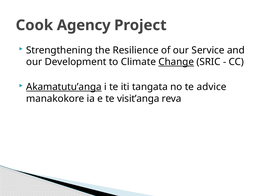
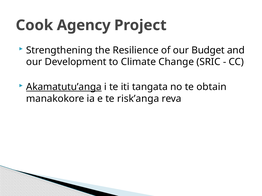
Service: Service -> Budget
Change underline: present -> none
advice: advice -> obtain
visit’anga: visit’anga -> risk’anga
